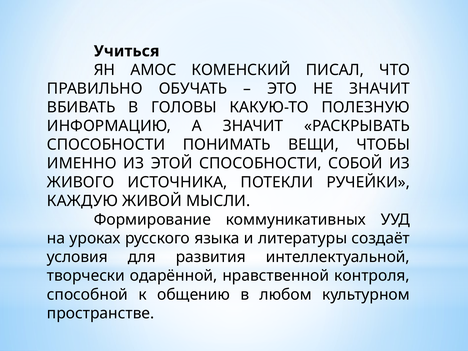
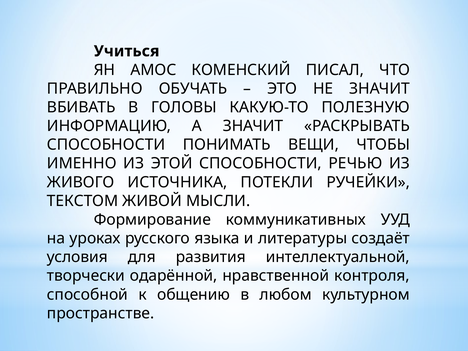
СОБОЙ: СОБОЙ -> РЕЧЬЮ
КАЖДУЮ: КАЖДУЮ -> ТЕКСТОМ
